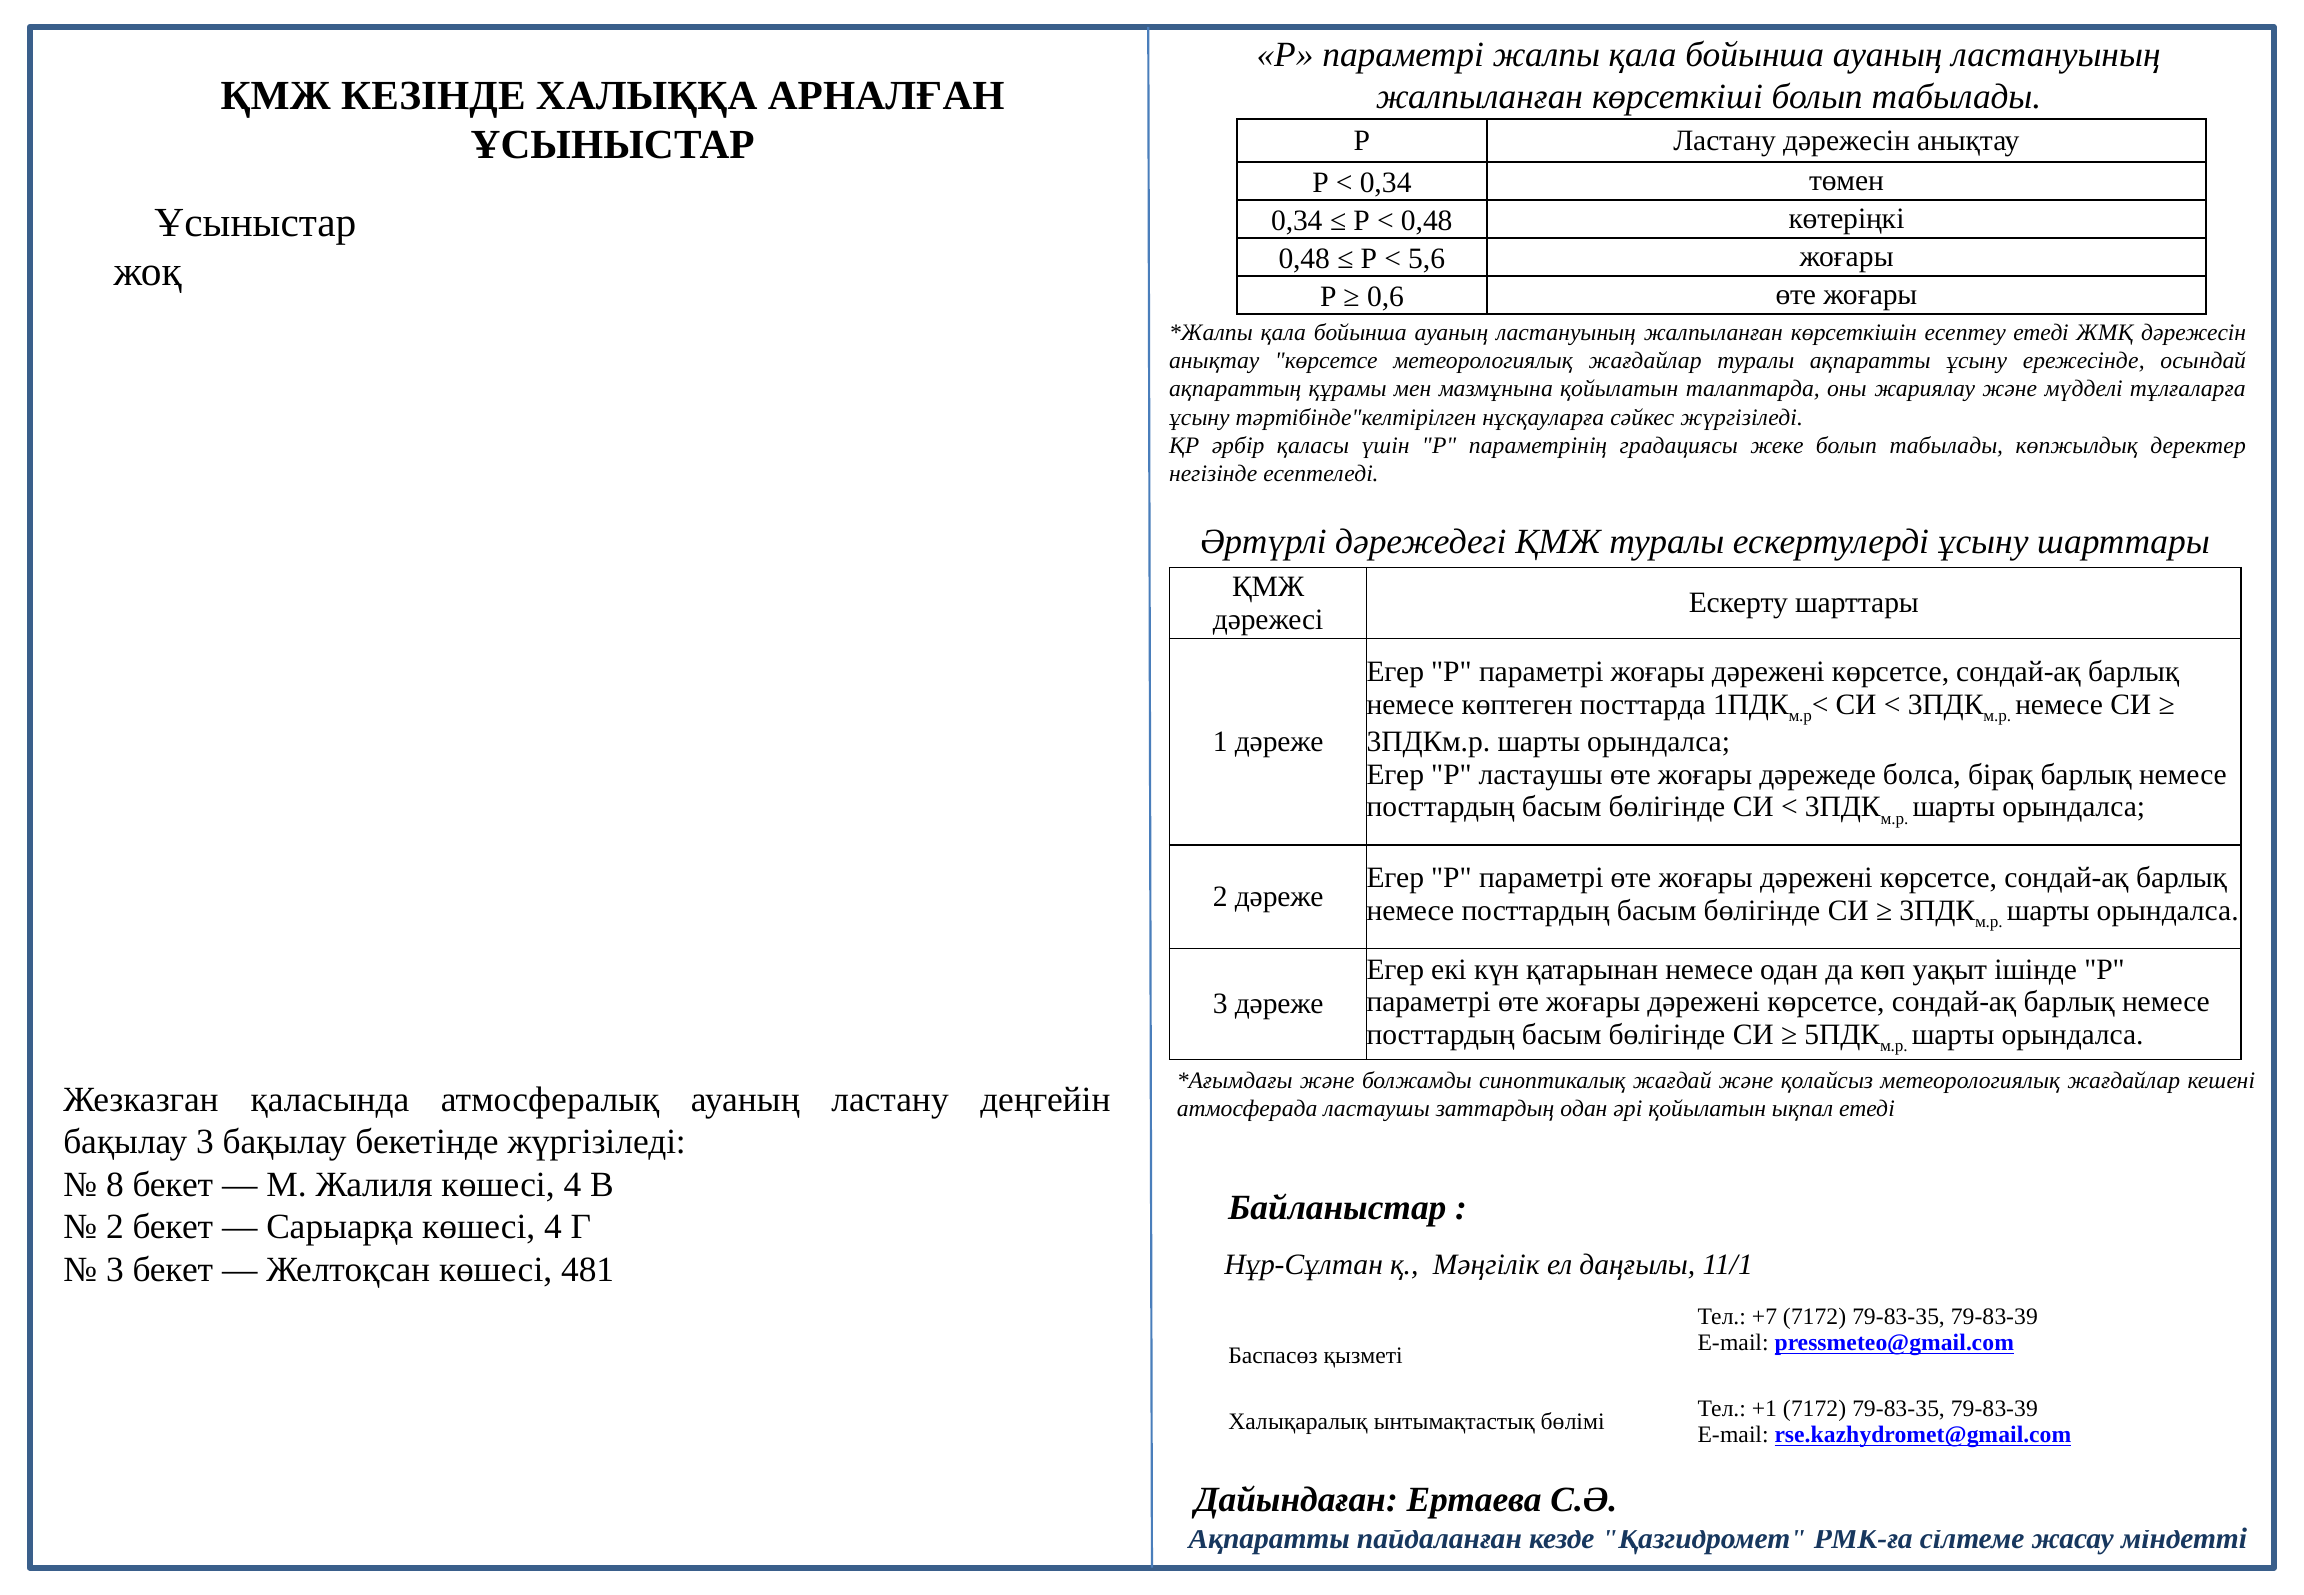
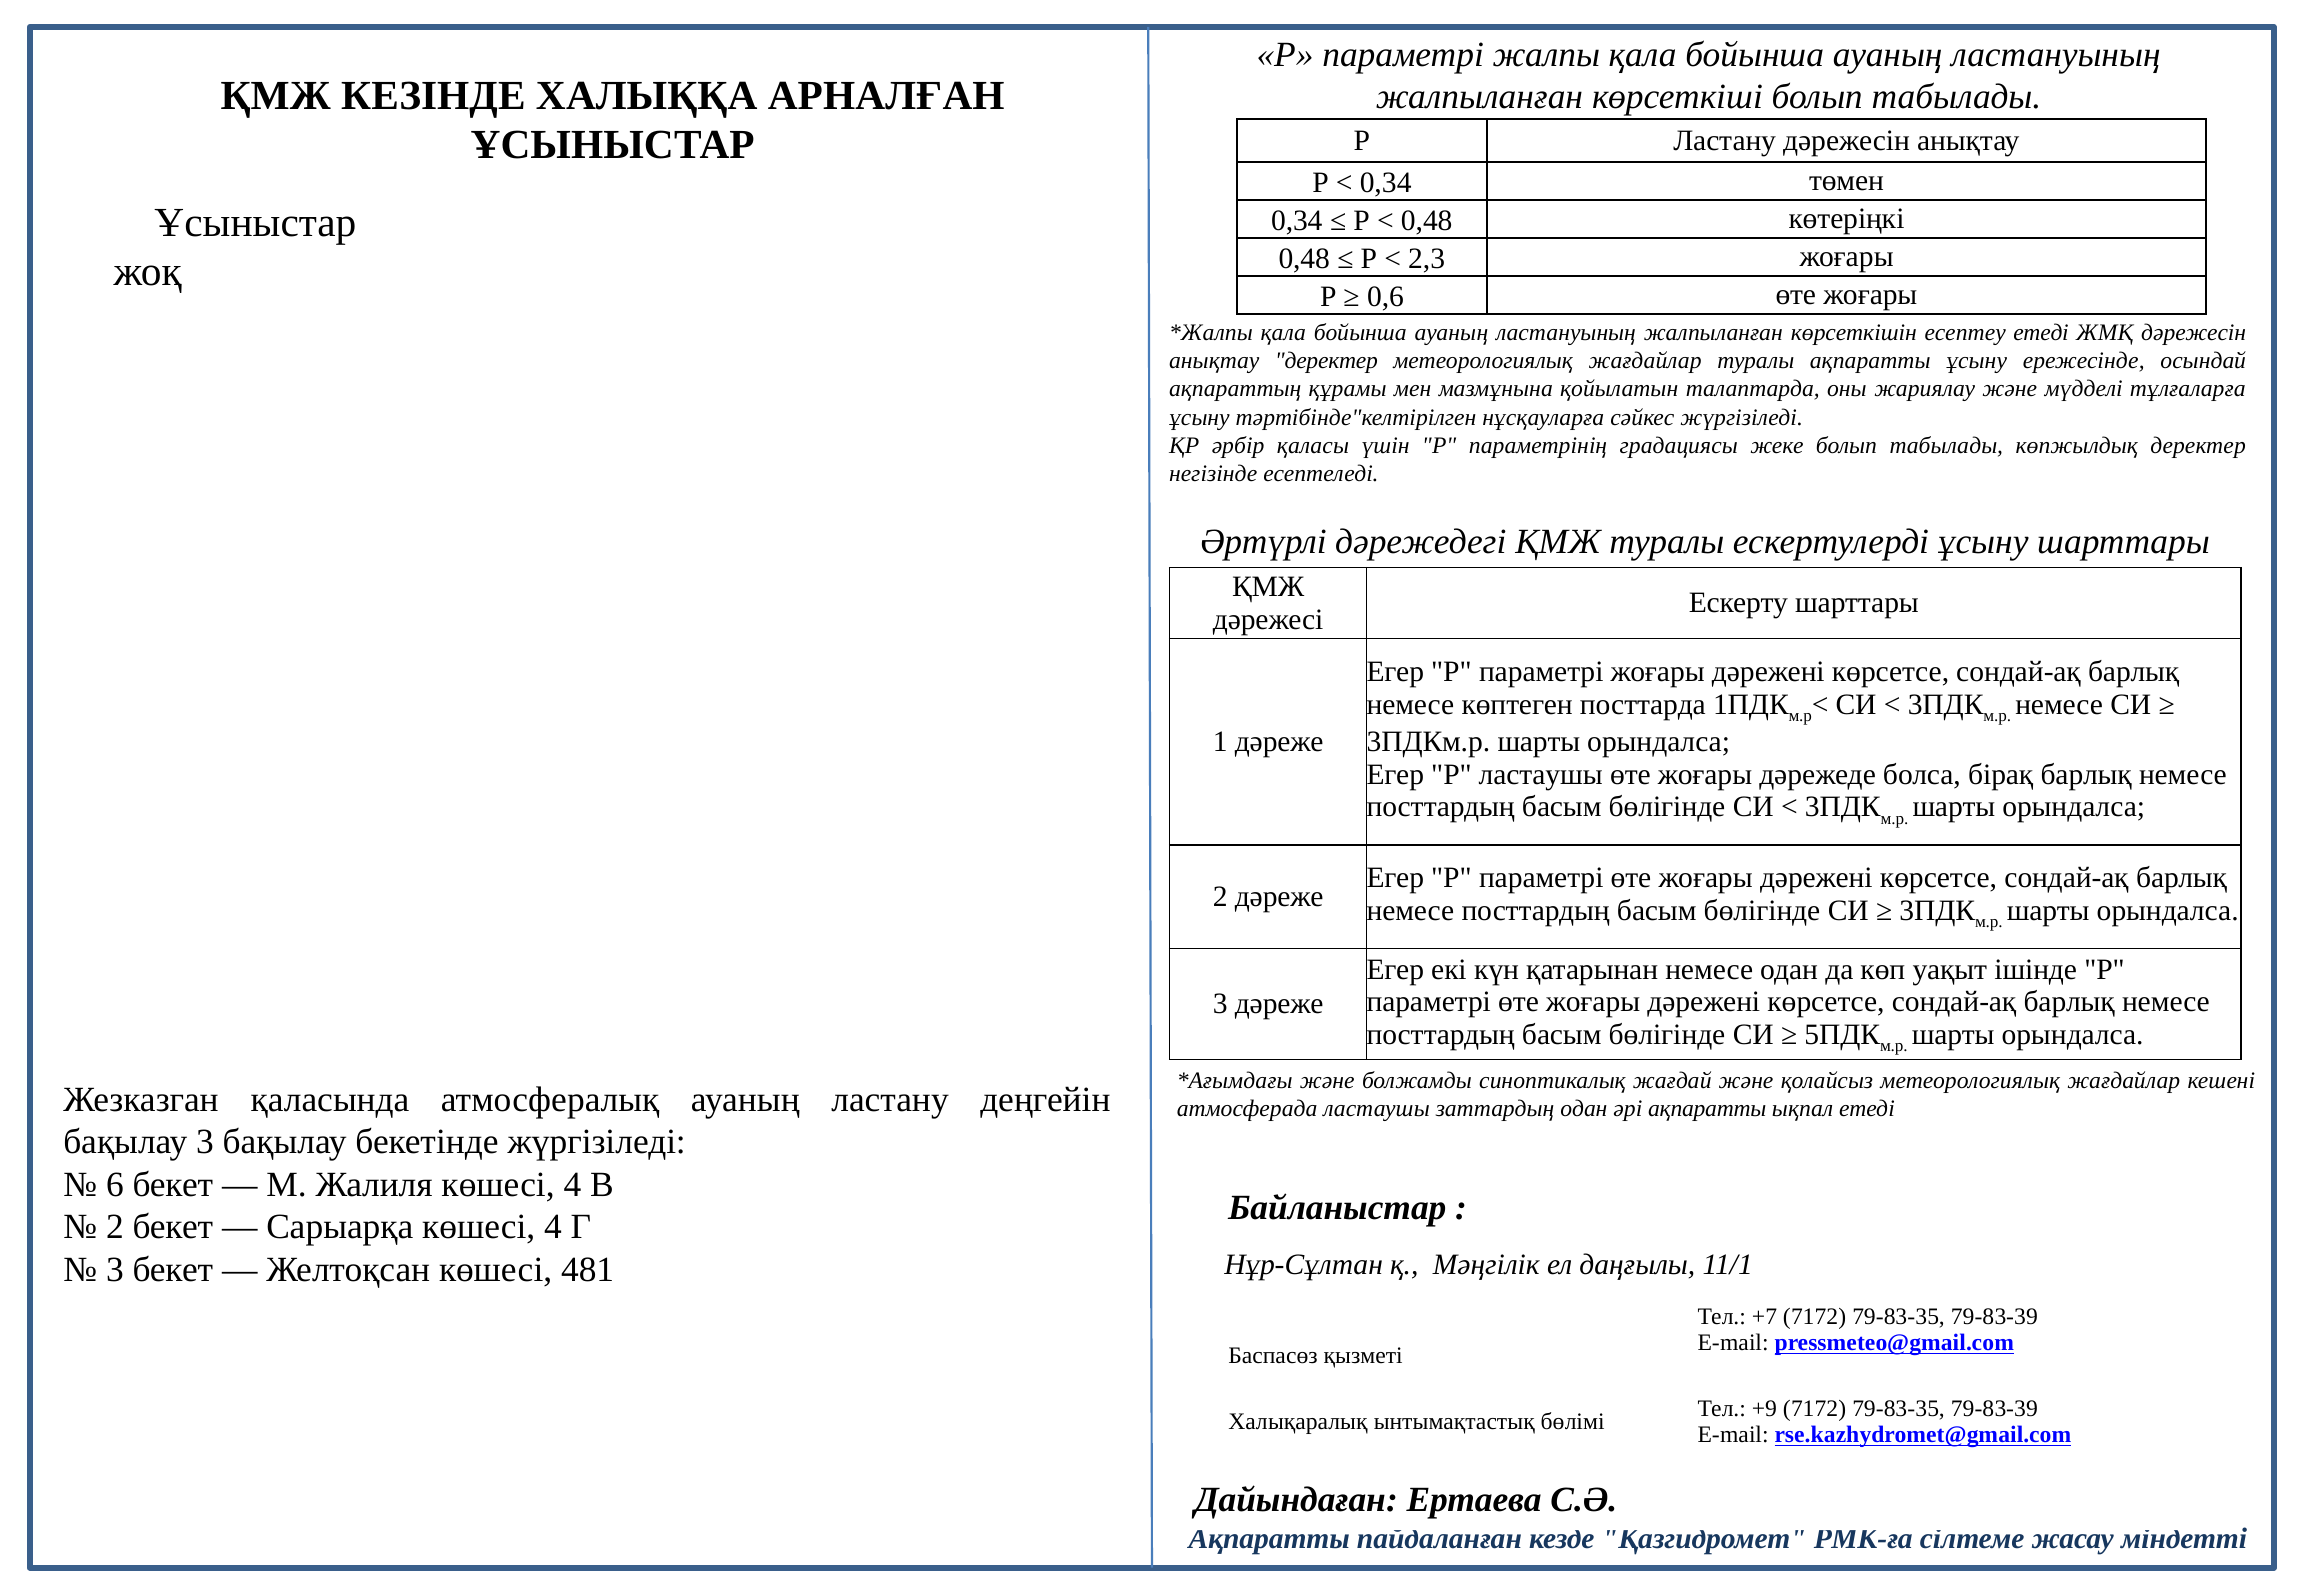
5,6: 5,6 -> 2,3
анықтау көрсетсе: көрсетсе -> деректер
әрі қойылатын: қойылатын -> ақпаратты
8: 8 -> 6
+1: +1 -> +9
